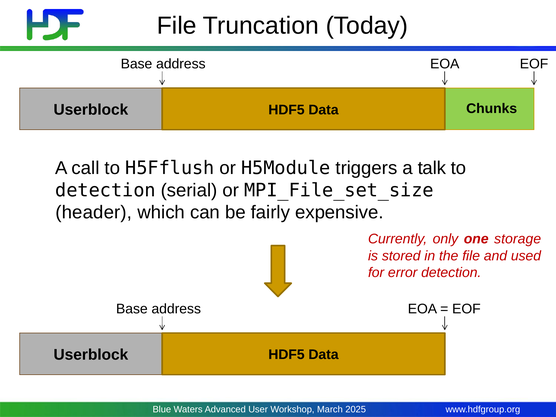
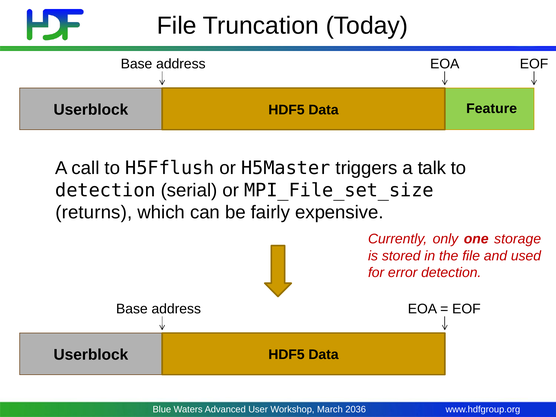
Chunks: Chunks -> Feature
H5Module: H5Module -> H5Master
header: header -> returns
2025: 2025 -> 2036
